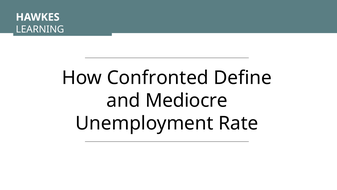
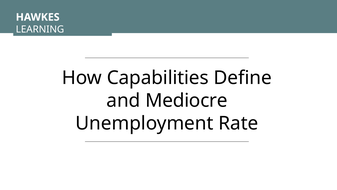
Confronted: Confronted -> Capabilities
